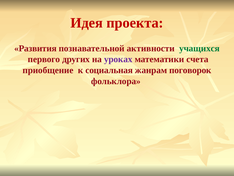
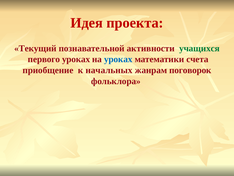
Развития: Развития -> Текущий
первого других: других -> уроках
уроках at (118, 59) colour: purple -> blue
социальная: социальная -> начальных
